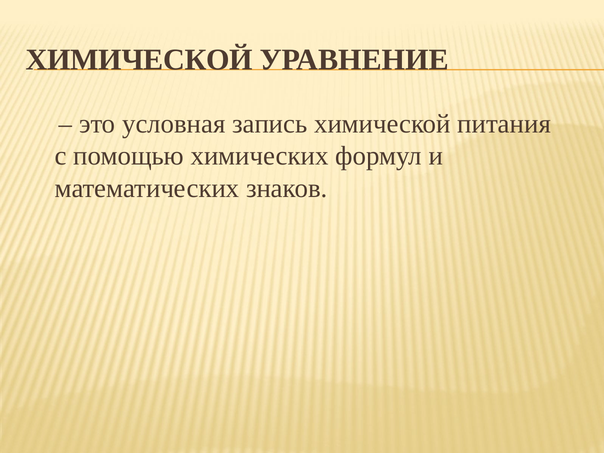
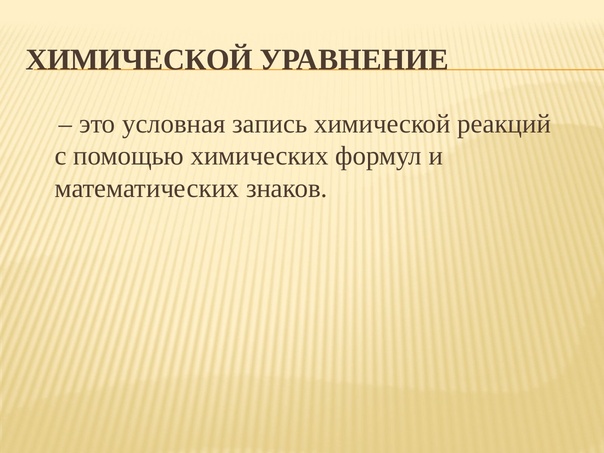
питания: питания -> реакций
